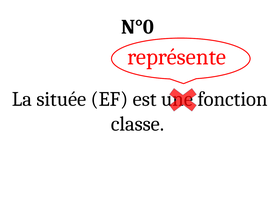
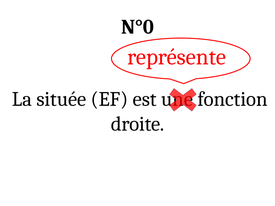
classe: classe -> droite
